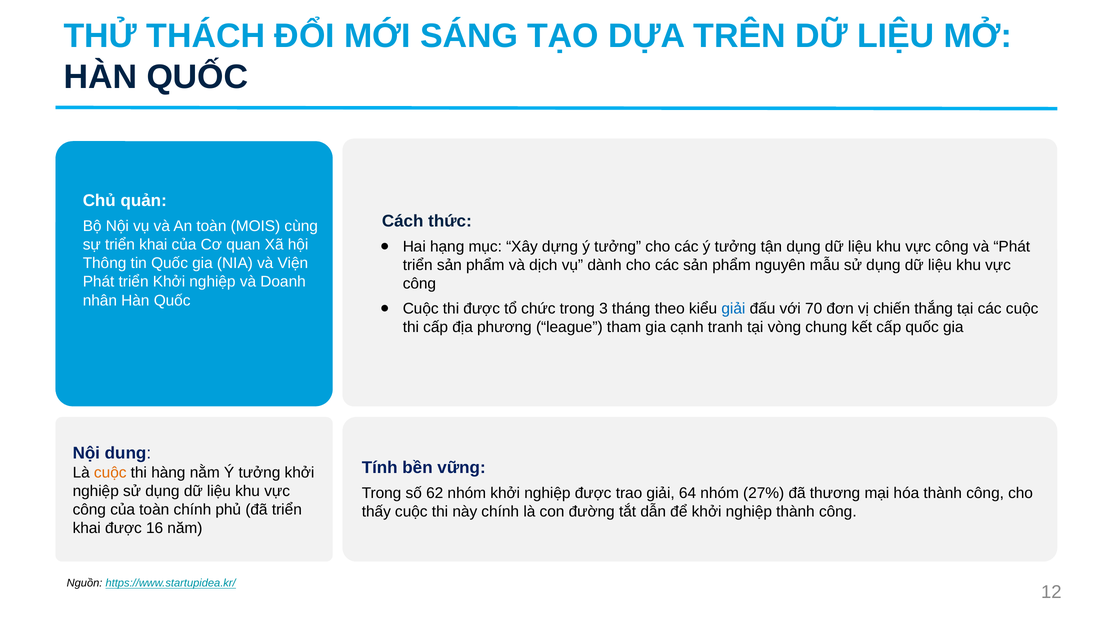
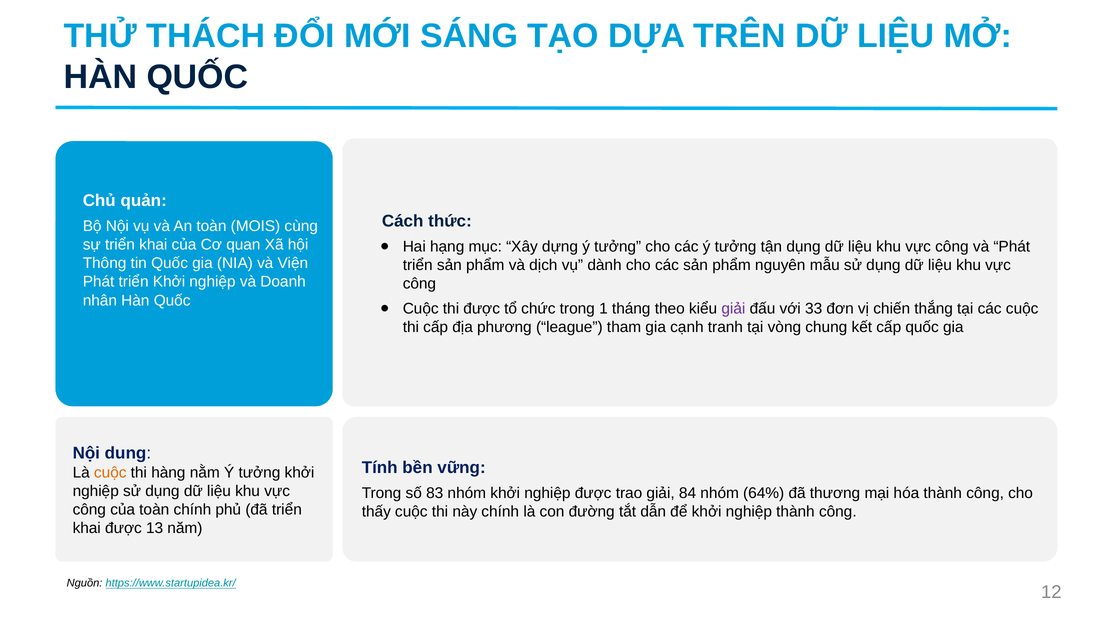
3: 3 -> 1
giải at (733, 309) colour: blue -> purple
70: 70 -> 33
62: 62 -> 83
64: 64 -> 84
27%: 27% -> 64%
16: 16 -> 13
